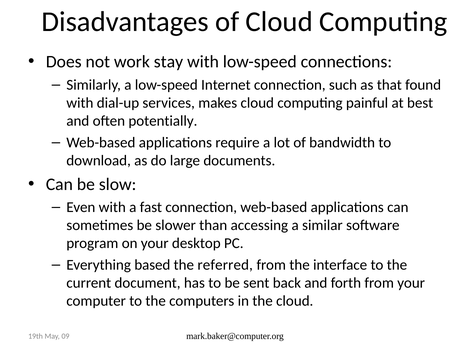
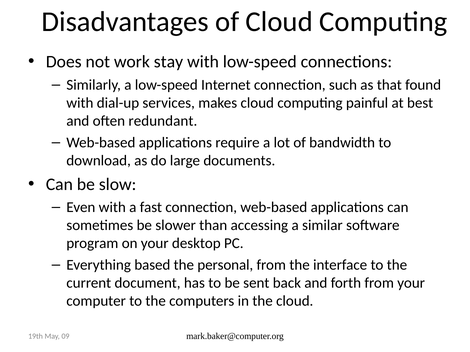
potentially: potentially -> redundant
referred: referred -> personal
